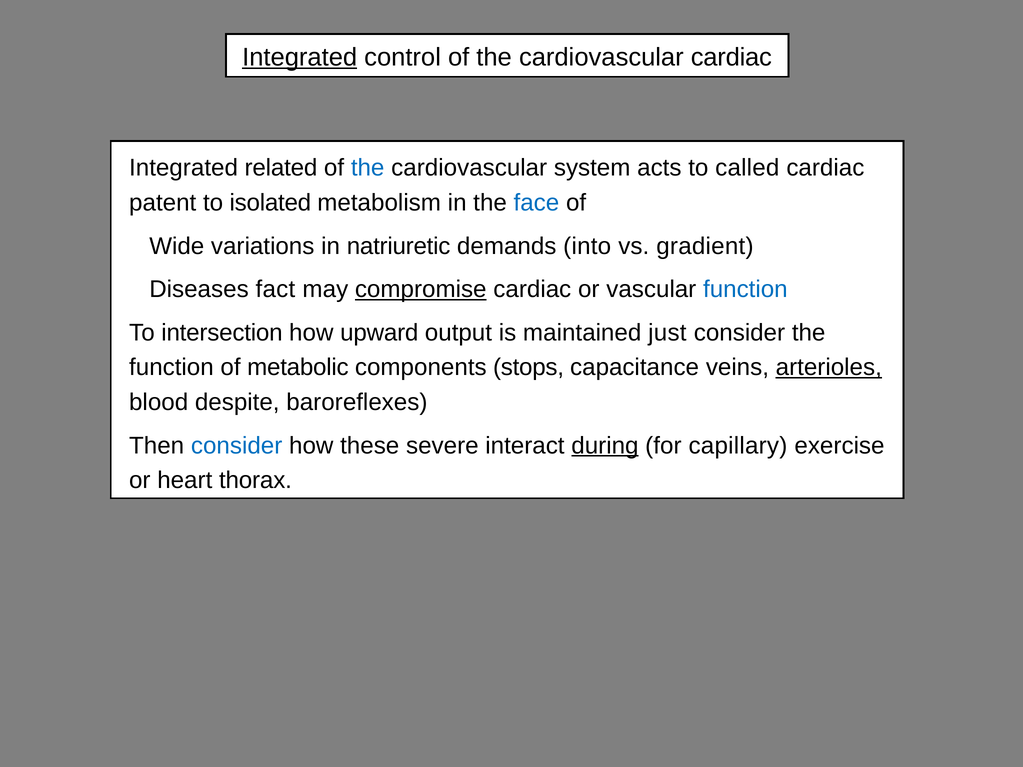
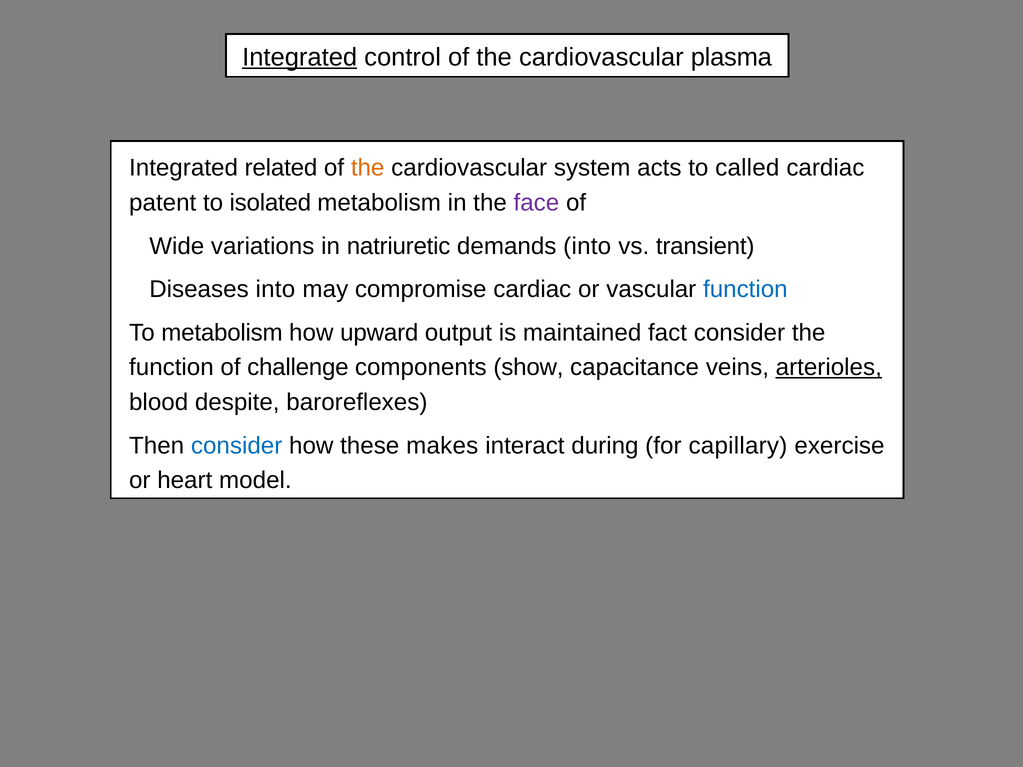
cardiovascular cardiac: cardiac -> plasma
the at (368, 168) colour: blue -> orange
face colour: blue -> purple
gradient: gradient -> transient
Diseases fact: fact -> into
compromise underline: present -> none
To intersection: intersection -> metabolism
just: just -> fact
metabolic: metabolic -> challenge
stops: stops -> show
severe: severe -> makes
during underline: present -> none
thorax: thorax -> model
